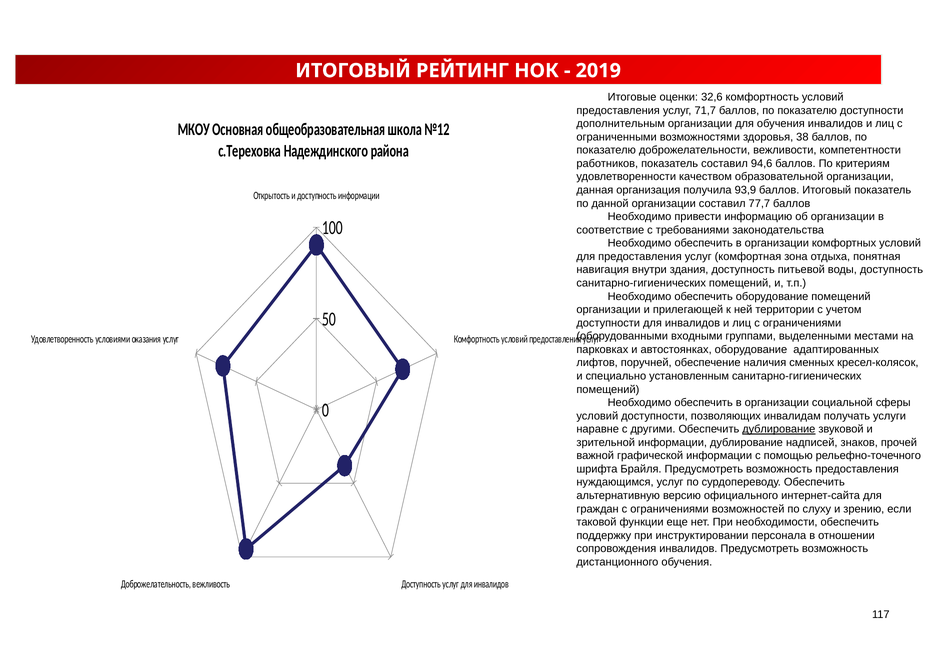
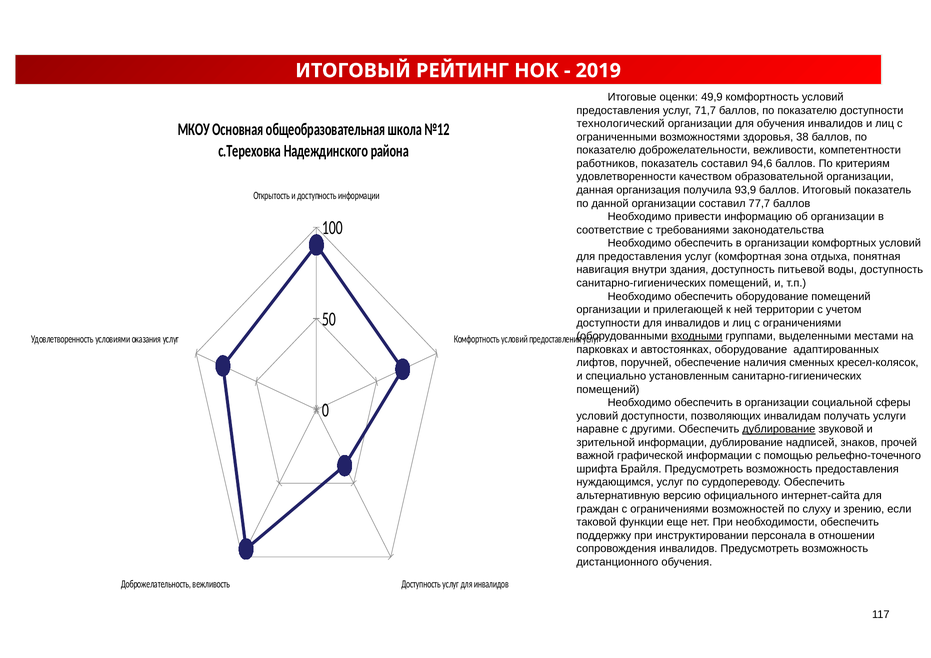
32,6: 32,6 -> 49,9
дополнительным: дополнительным -> технологический
входными underline: none -> present
